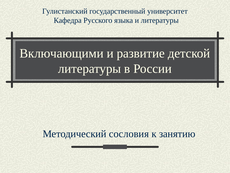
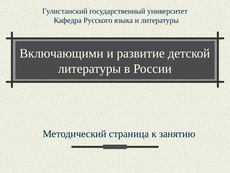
сословия: сословия -> страница
